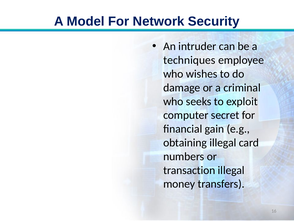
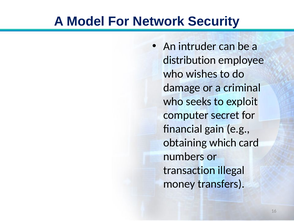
techniques: techniques -> distribution
obtaining illegal: illegal -> which
